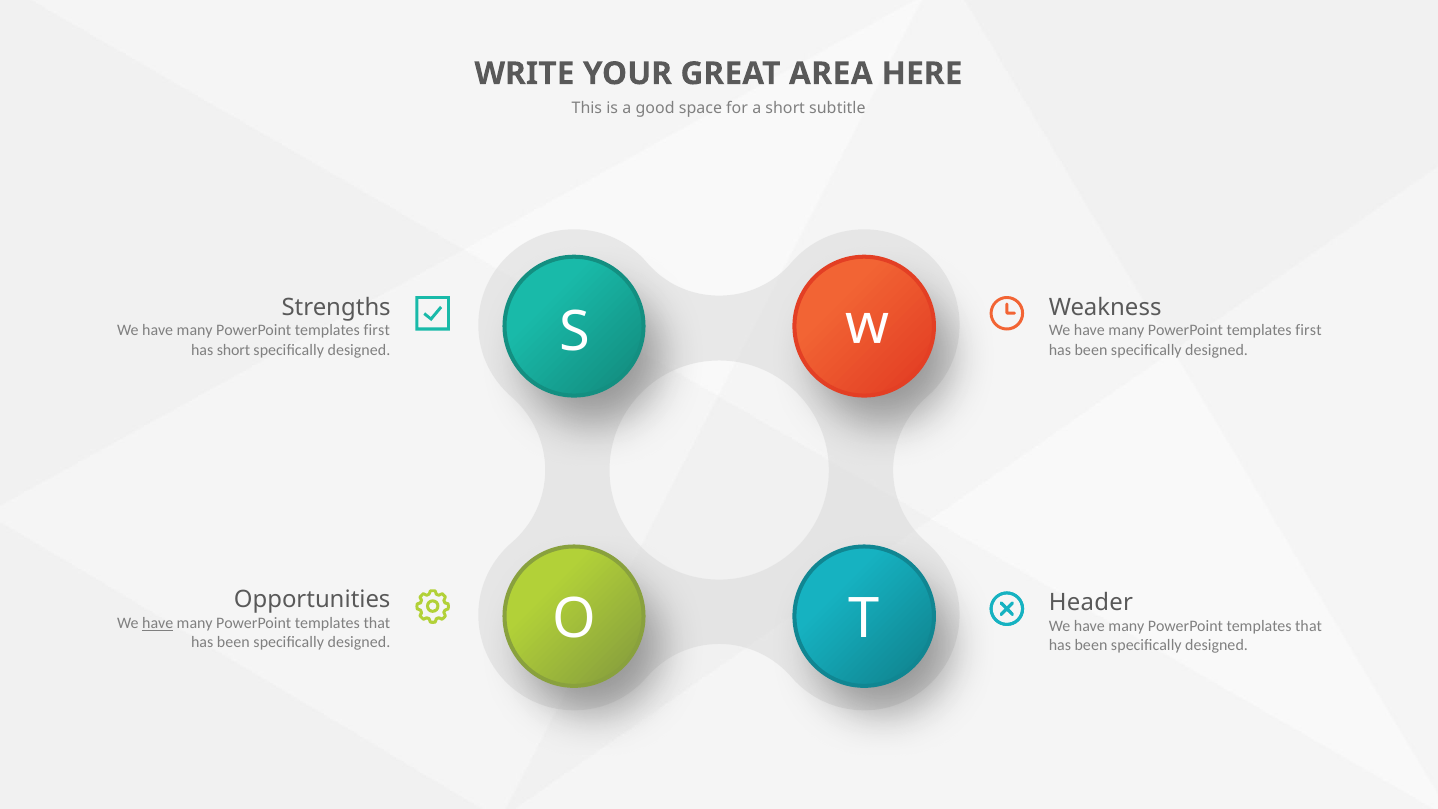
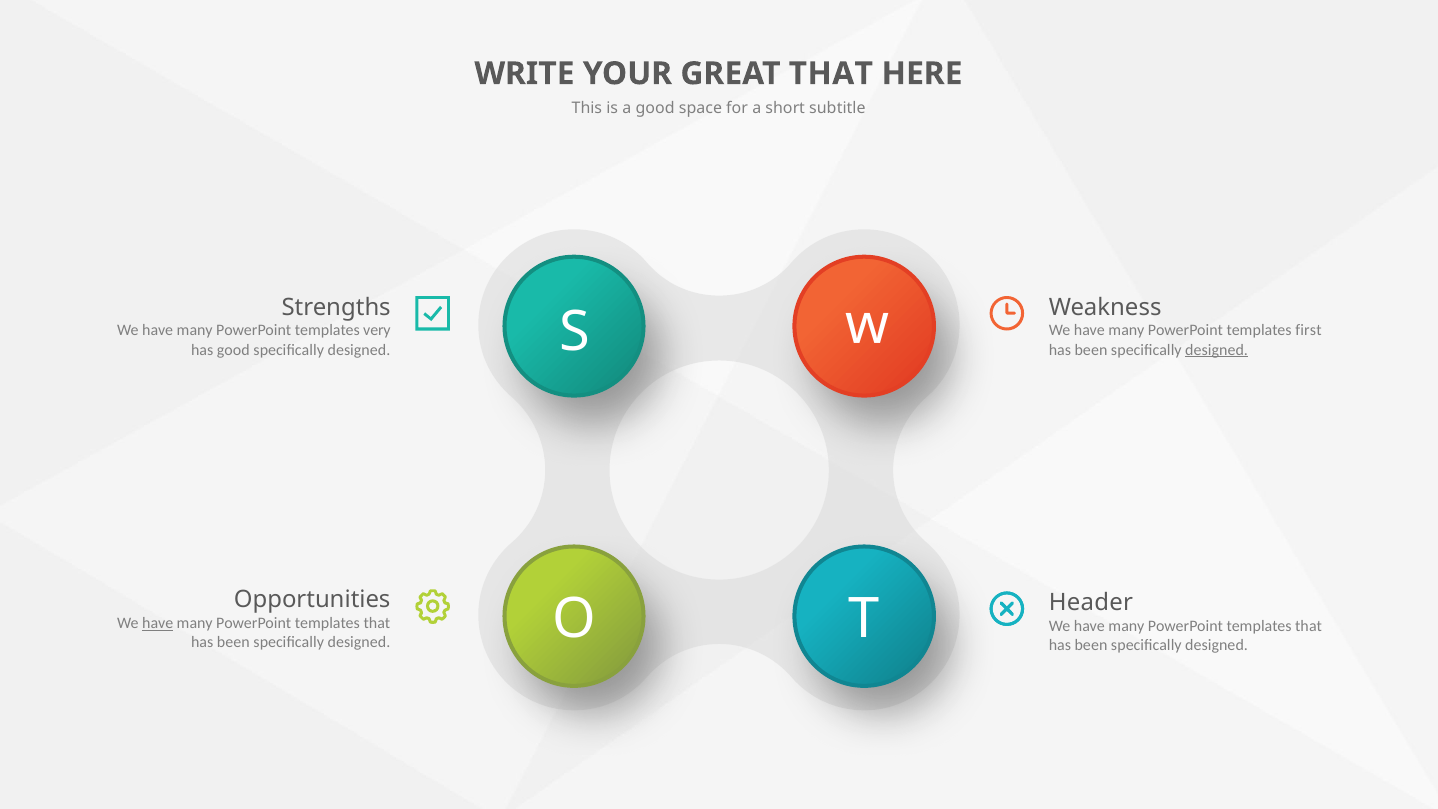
GREAT AREA: AREA -> THAT
first at (377, 331): first -> very
has short: short -> good
designed at (1217, 350) underline: none -> present
